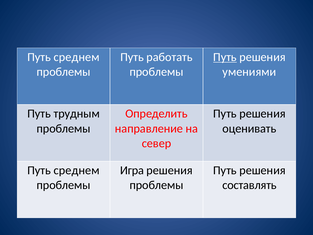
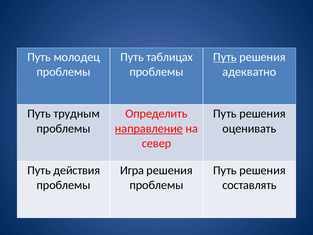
среднем at (77, 57): среднем -> молодец
работать: работать -> таблицах
умениями: умениями -> адекватно
направление underline: none -> present
среднем at (77, 170): среднем -> действия
